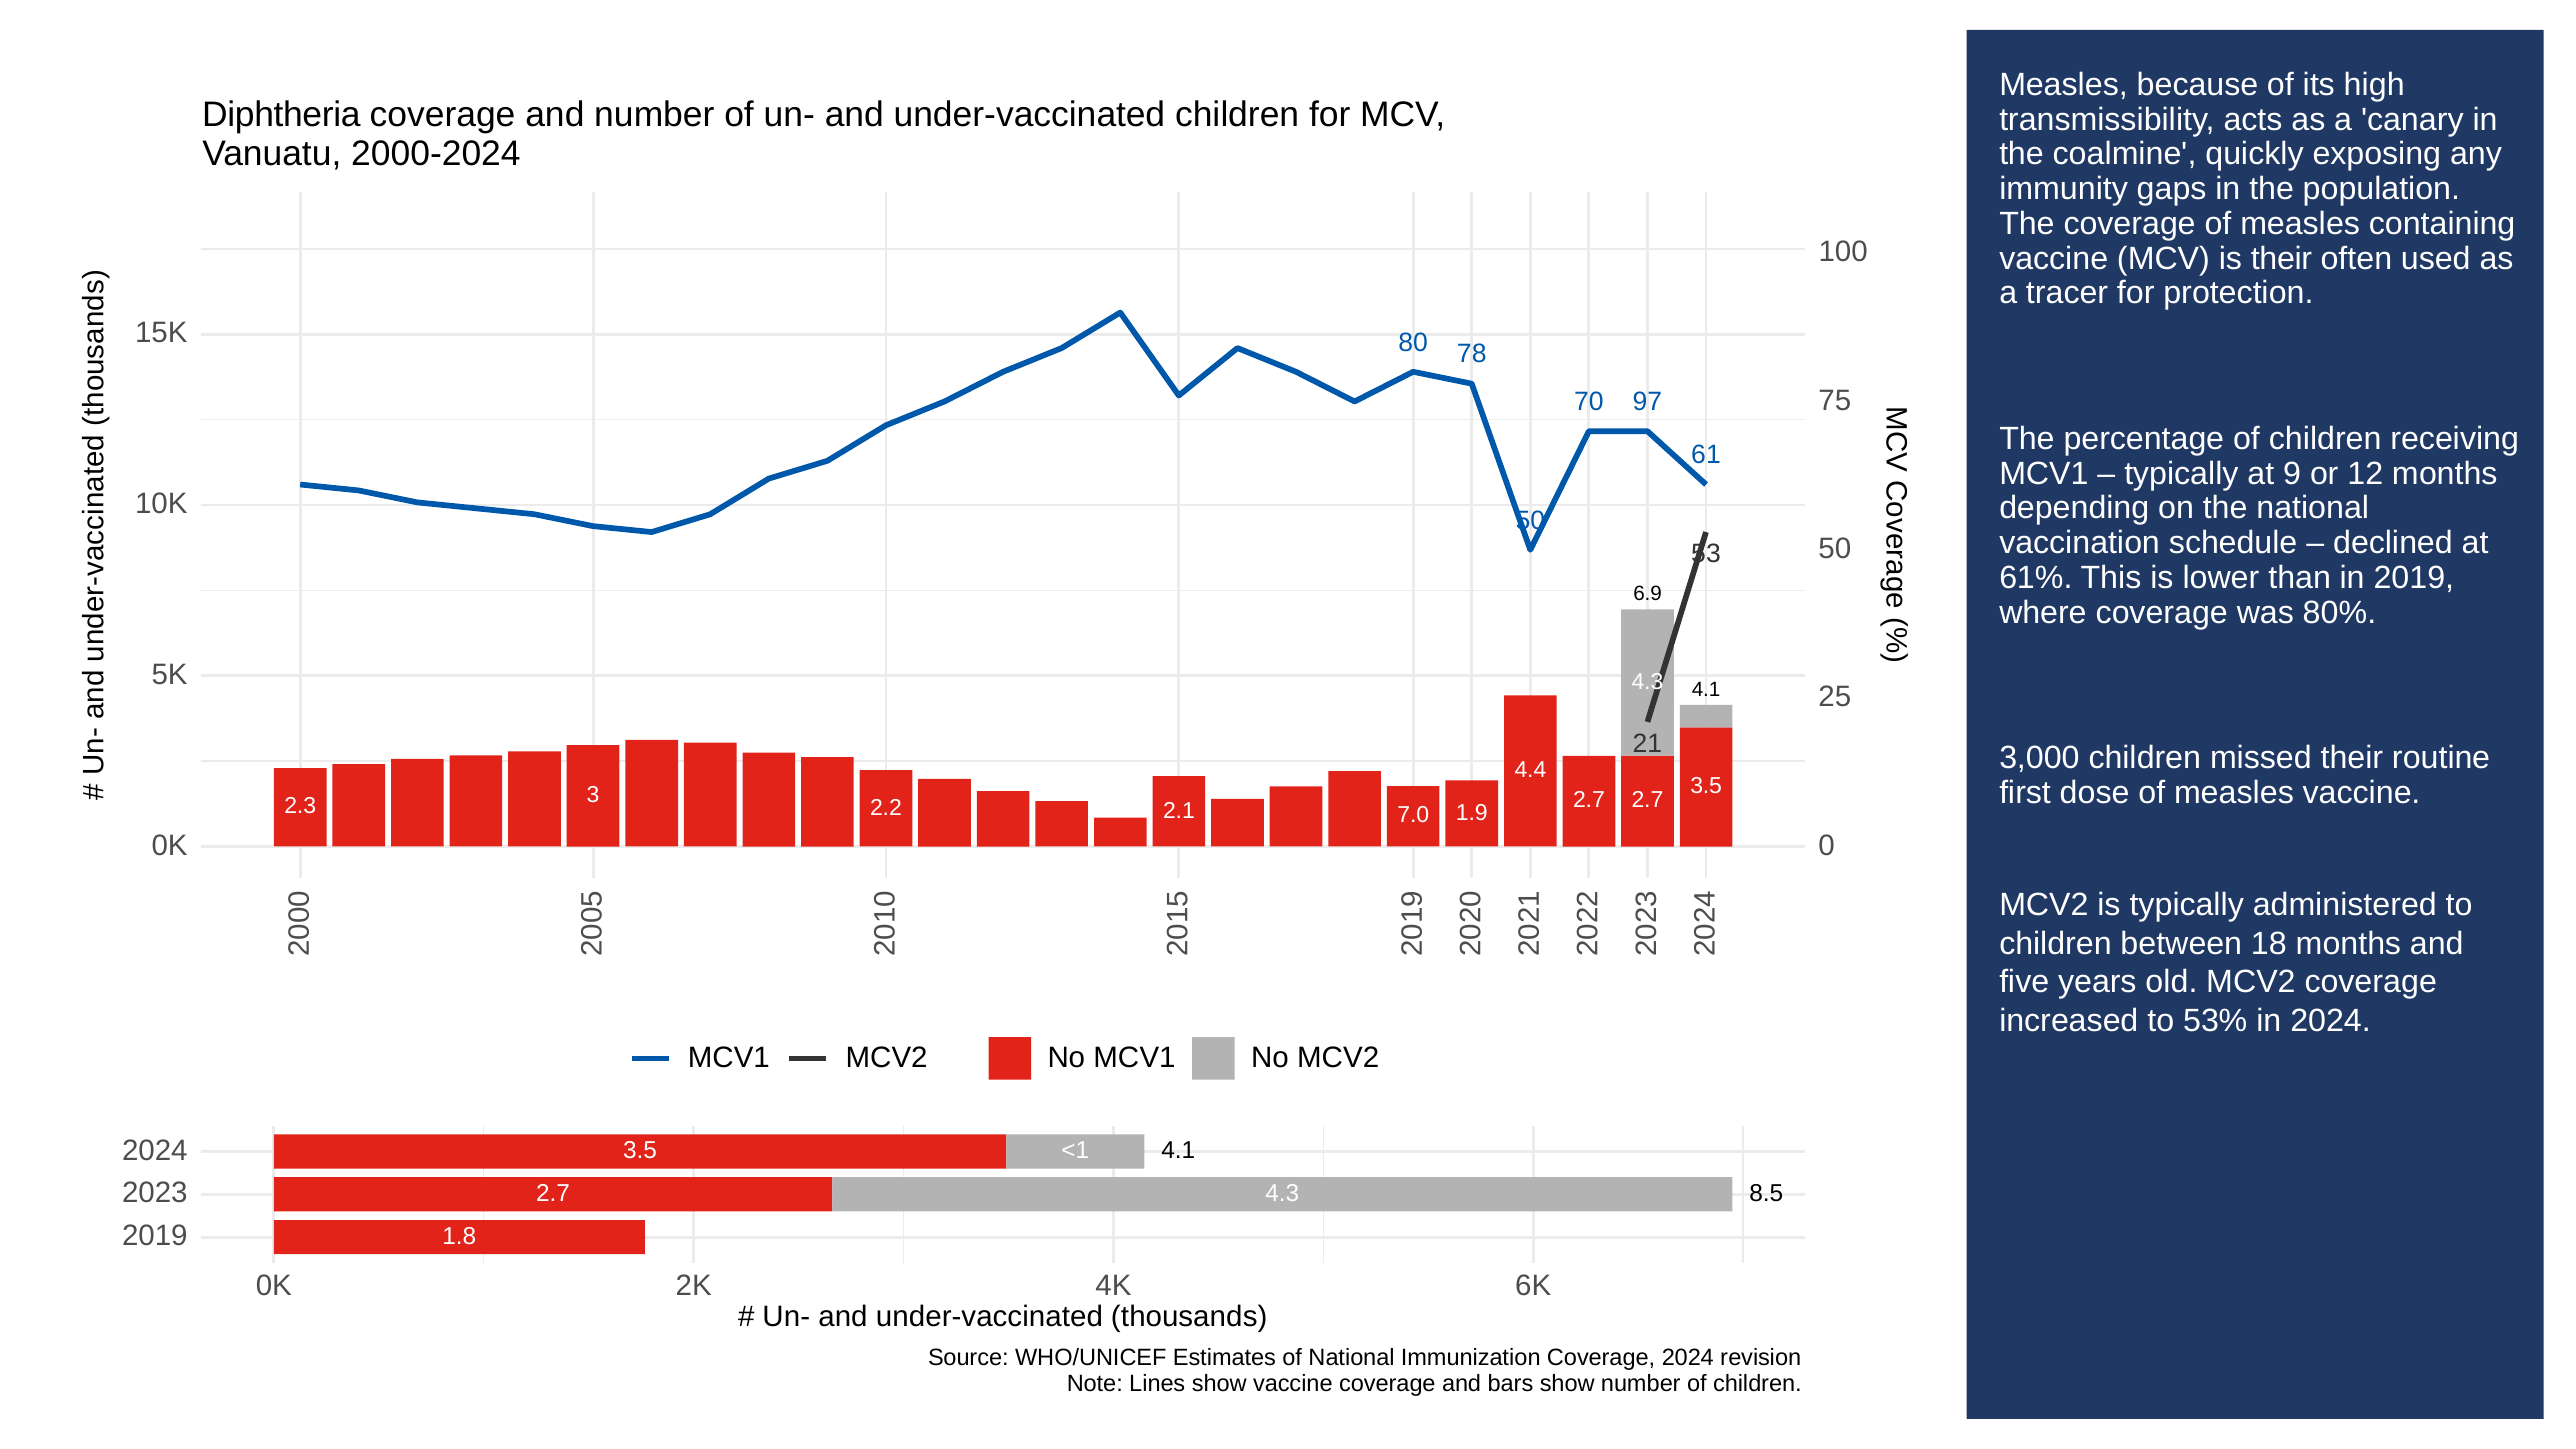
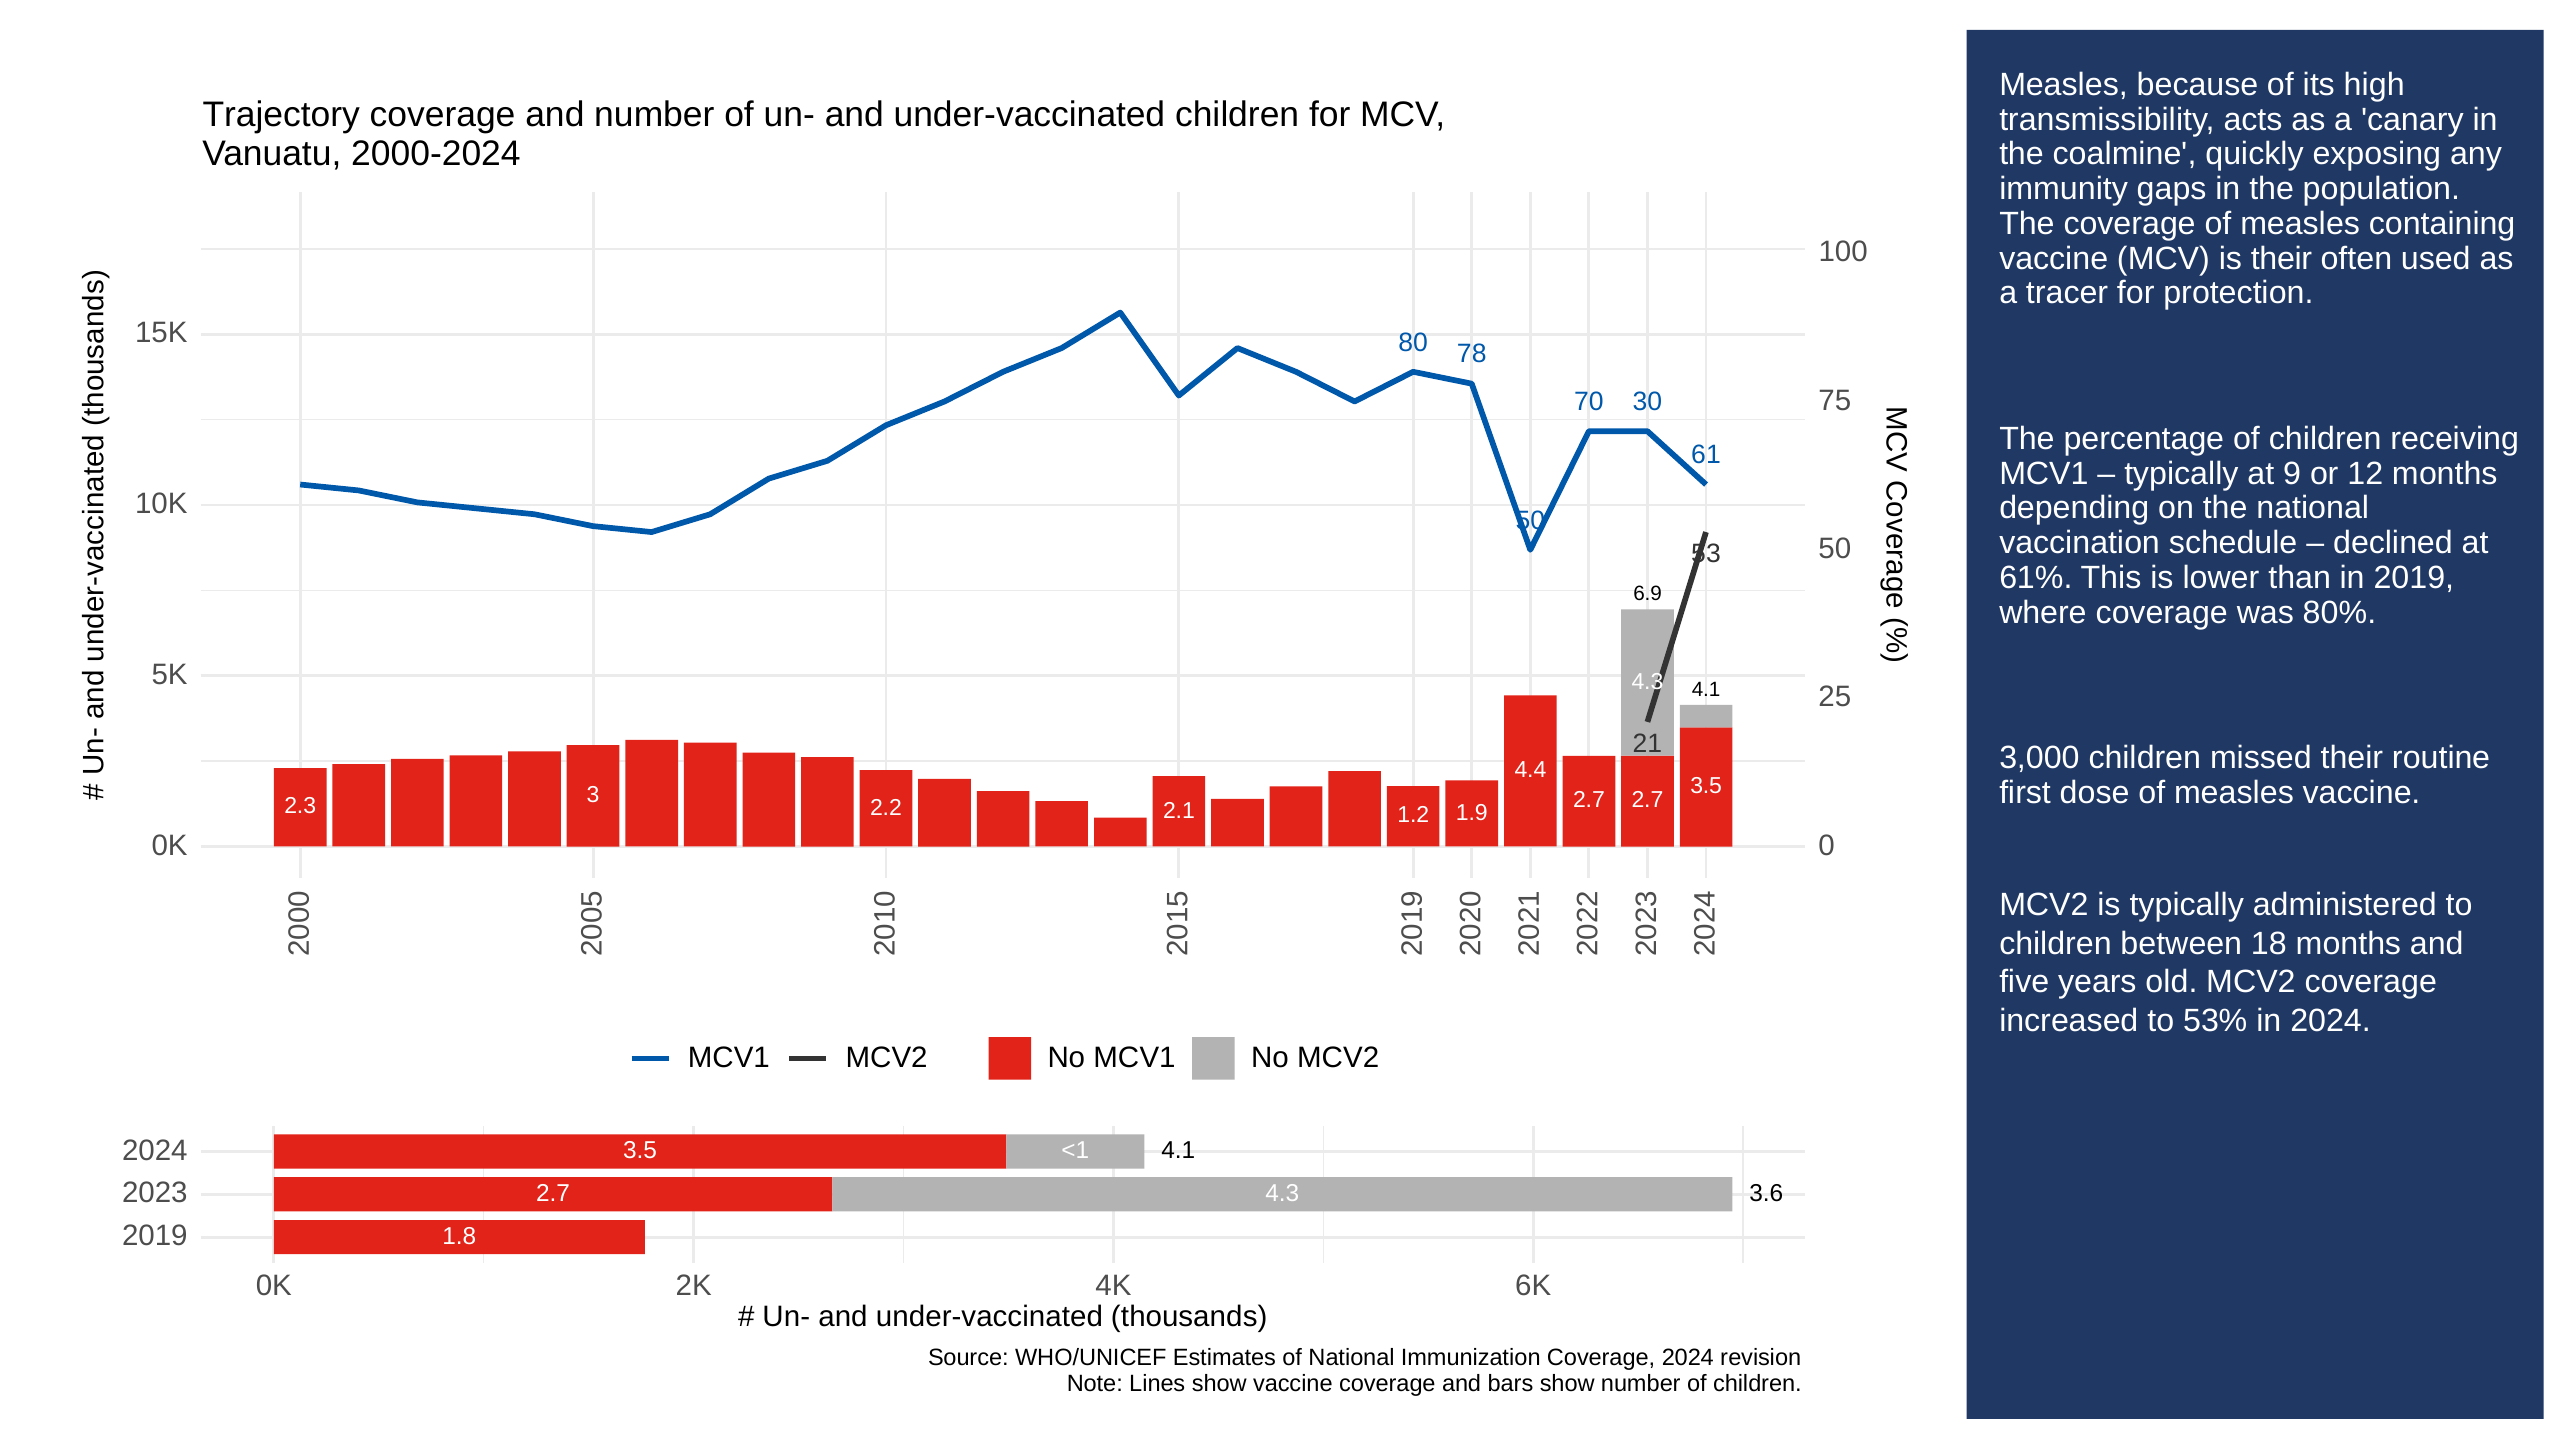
Diphtheria: Diphtheria -> Trajectory
97: 97 -> 30
7.0: 7.0 -> 1.2
8.5: 8.5 -> 3.6
